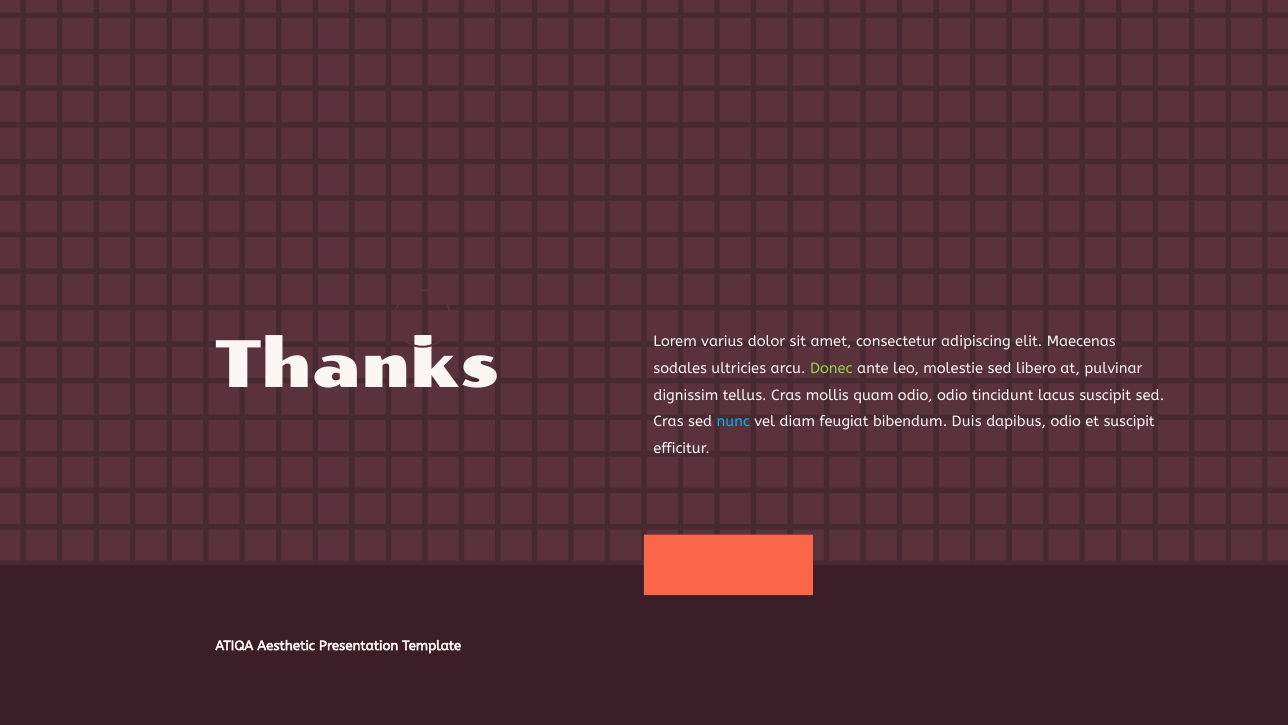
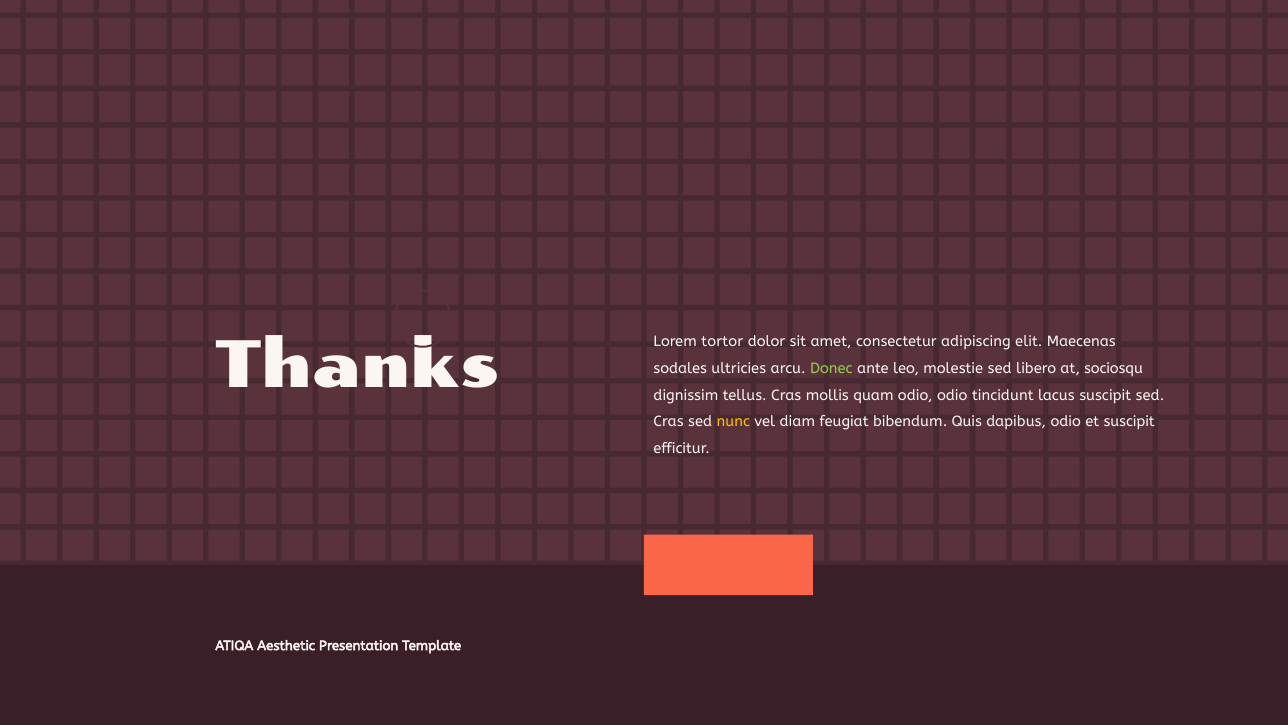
varius: varius -> tortor
pulvinar: pulvinar -> sociosqu
nunc colour: light blue -> yellow
Duis: Duis -> Quis
